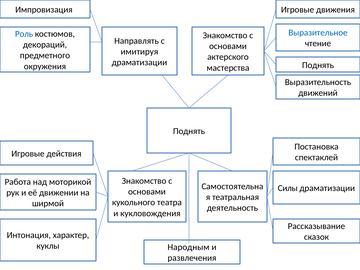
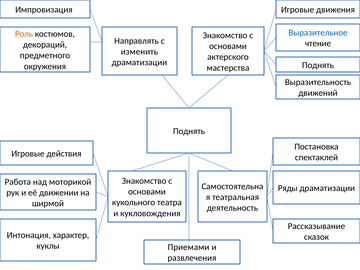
Роль colour: blue -> orange
имитируя: имитируя -> изменить
Силы: Силы -> Ряды
Народным: Народным -> Приемами
